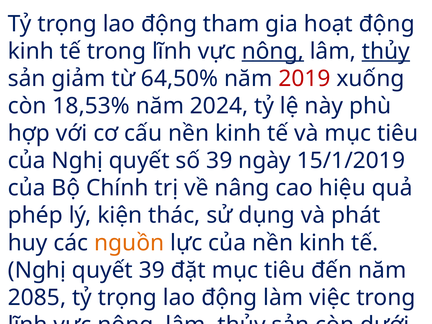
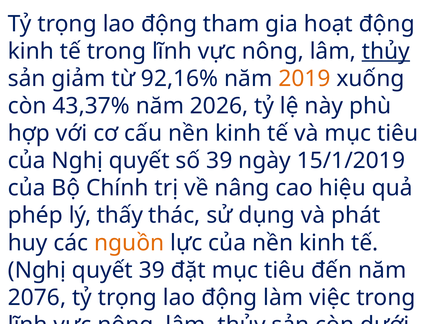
nông at (273, 51) underline: present -> none
64,50%: 64,50% -> 92,16%
2019 colour: red -> orange
18,53%: 18,53% -> 43,37%
2024: 2024 -> 2026
kiện: kiện -> thấy
2085: 2085 -> 2076
